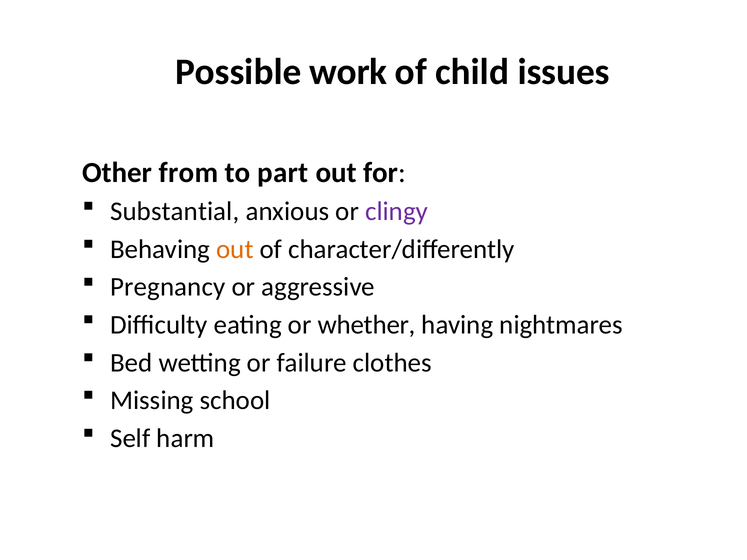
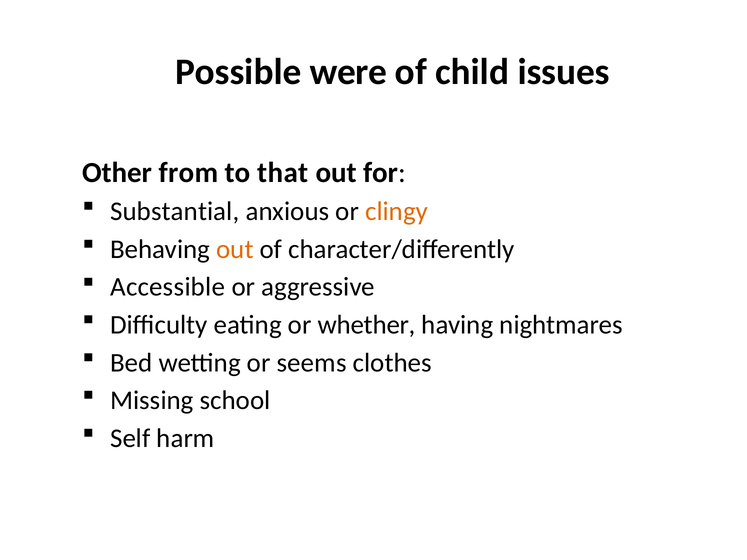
work: work -> were
part: part -> that
clingy colour: purple -> orange
Pregnancy: Pregnancy -> Accessible
failure: failure -> seems
